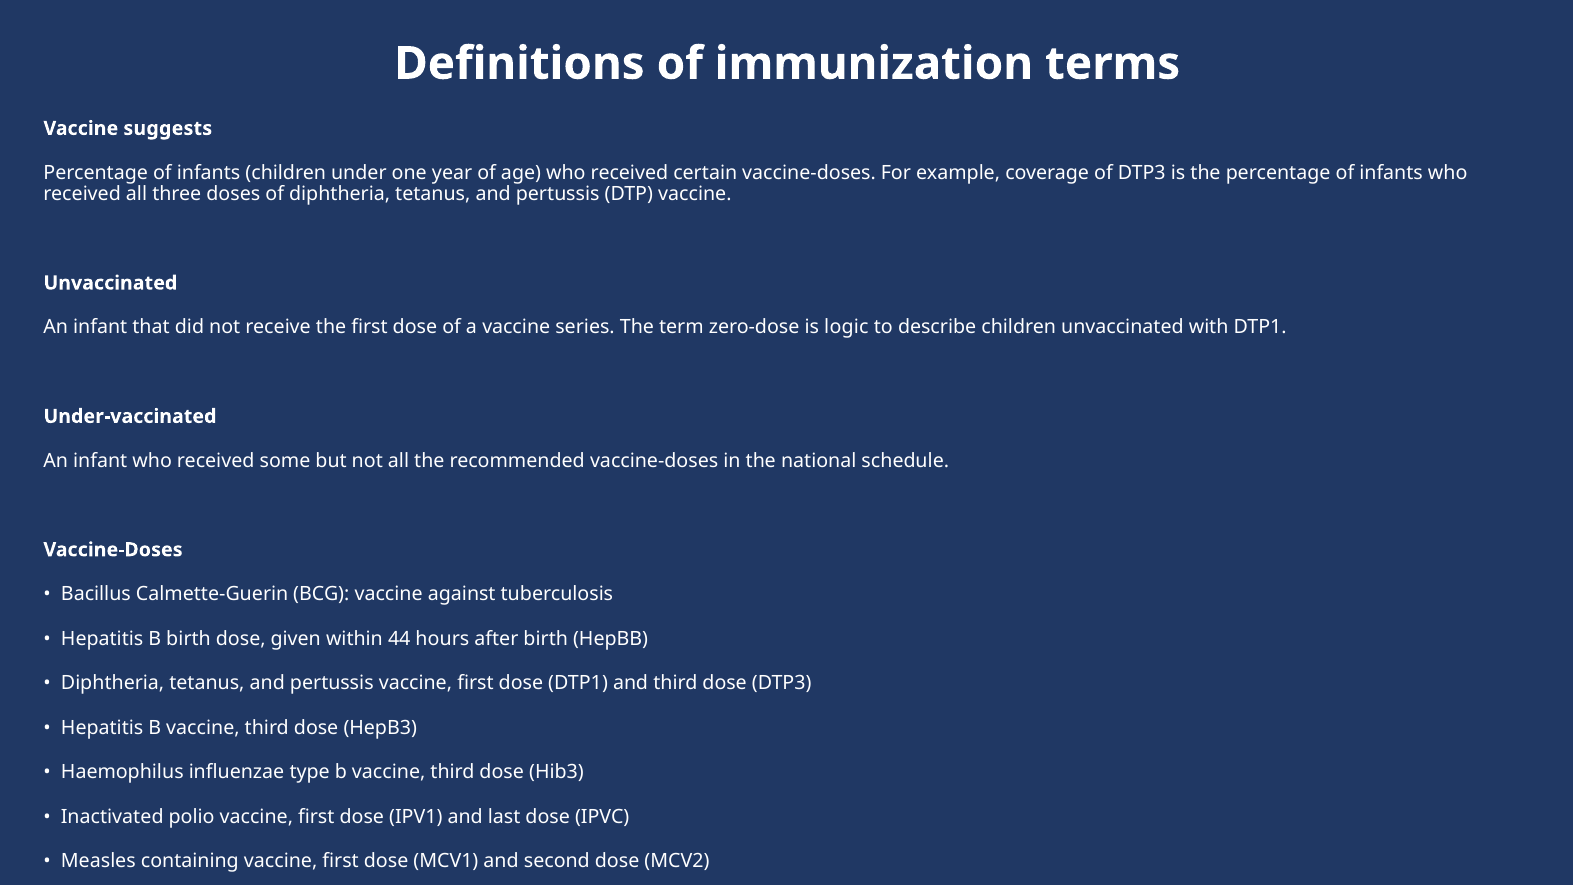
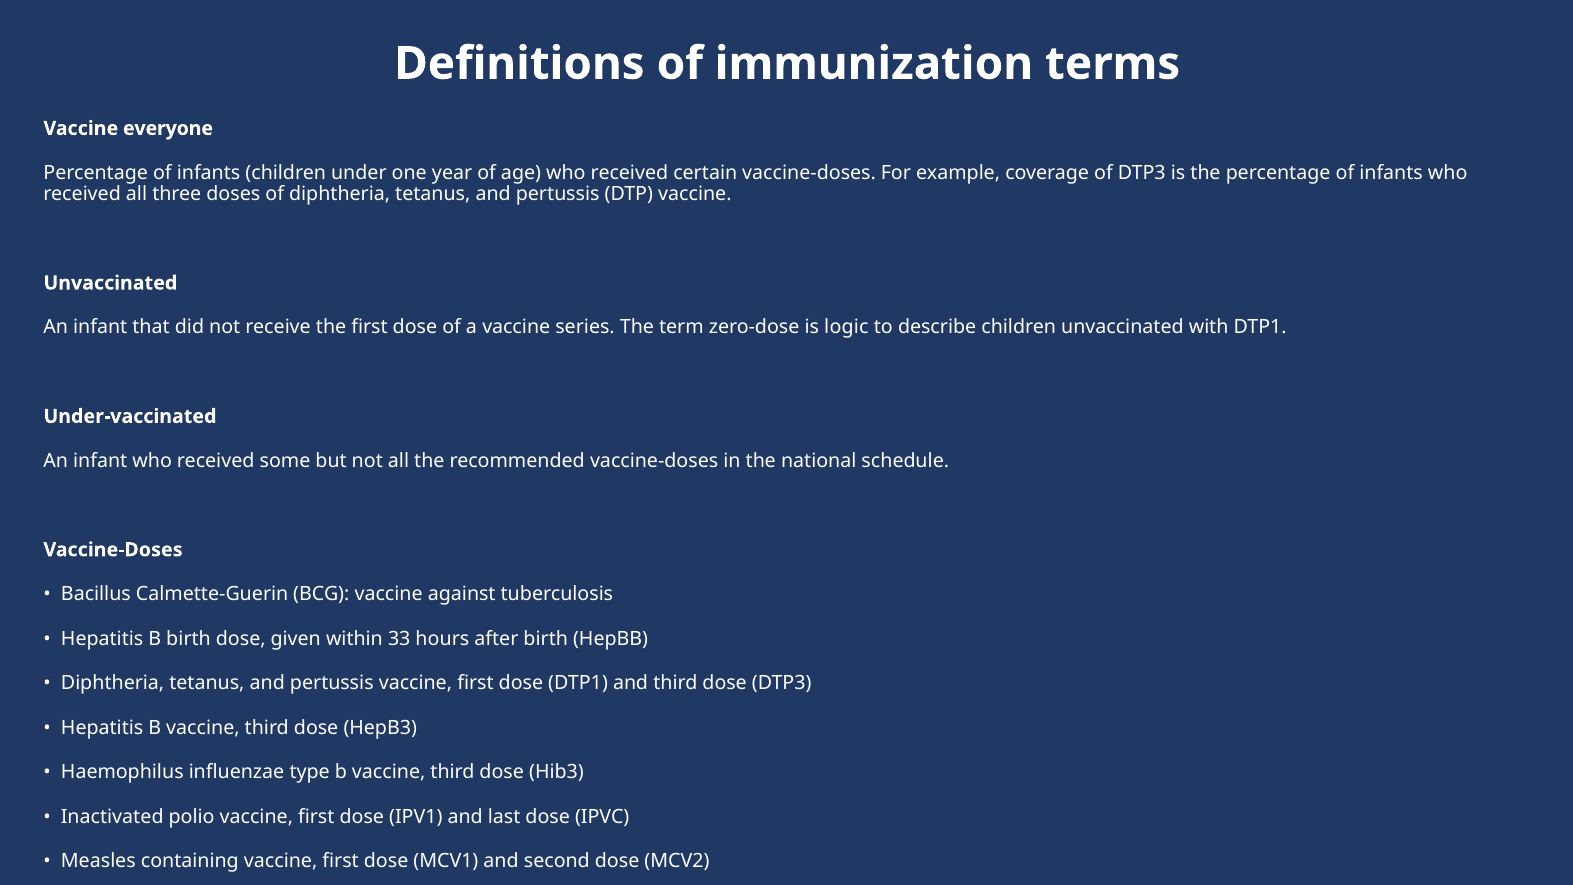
Vaccine suggests: suggests -> everyone
44: 44 -> 33
